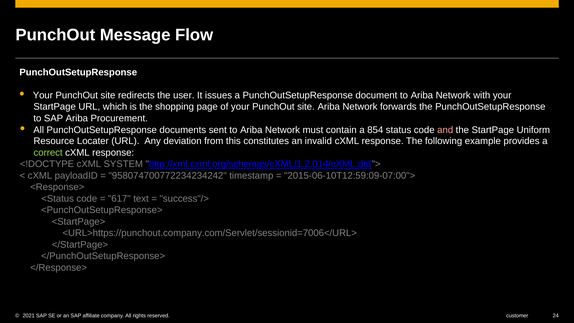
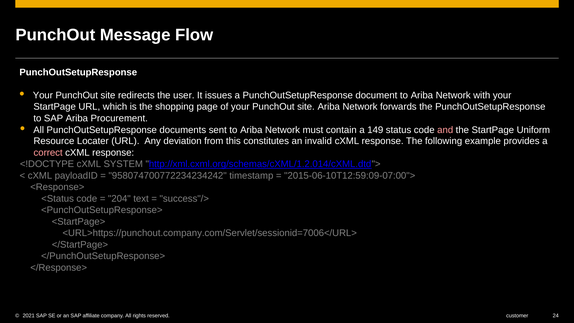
854: 854 -> 149
correct colour: light green -> pink
617: 617 -> 204
